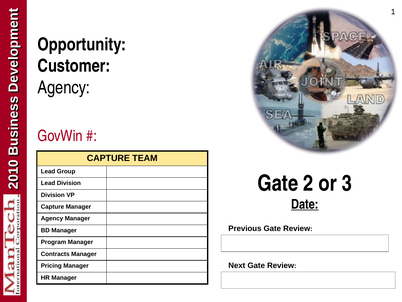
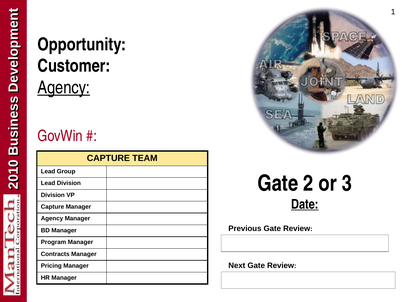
Agency at (64, 87) underline: none -> present
